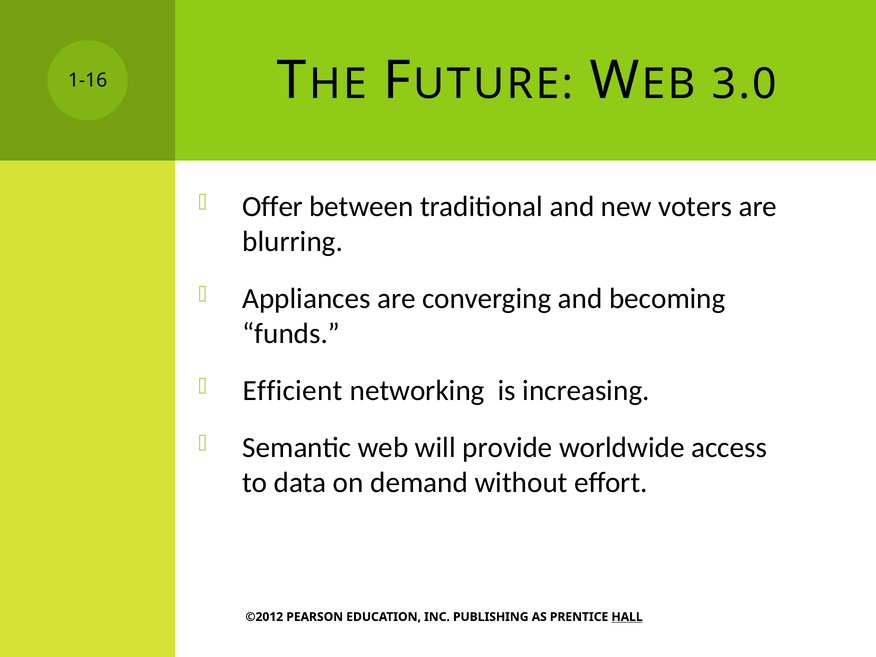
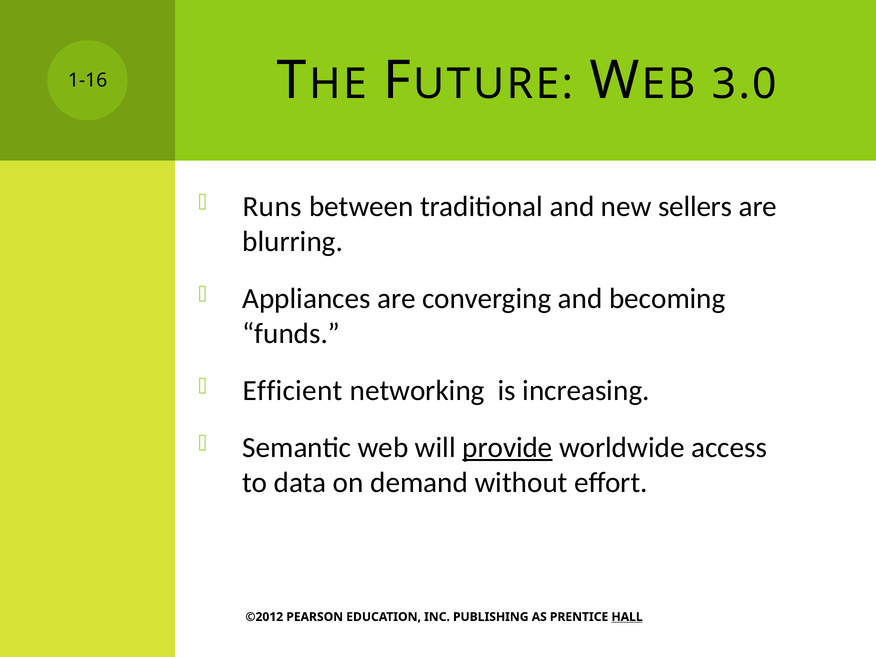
Offer: Offer -> Runs
voters: voters -> sellers
provide underline: none -> present
